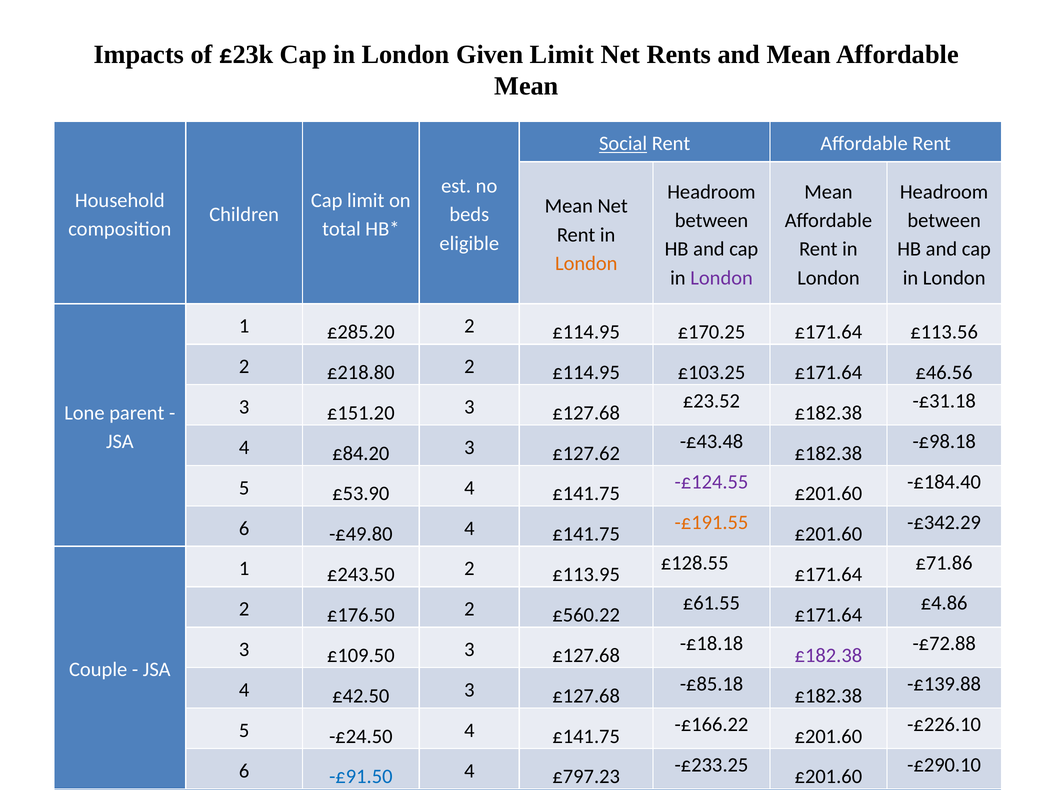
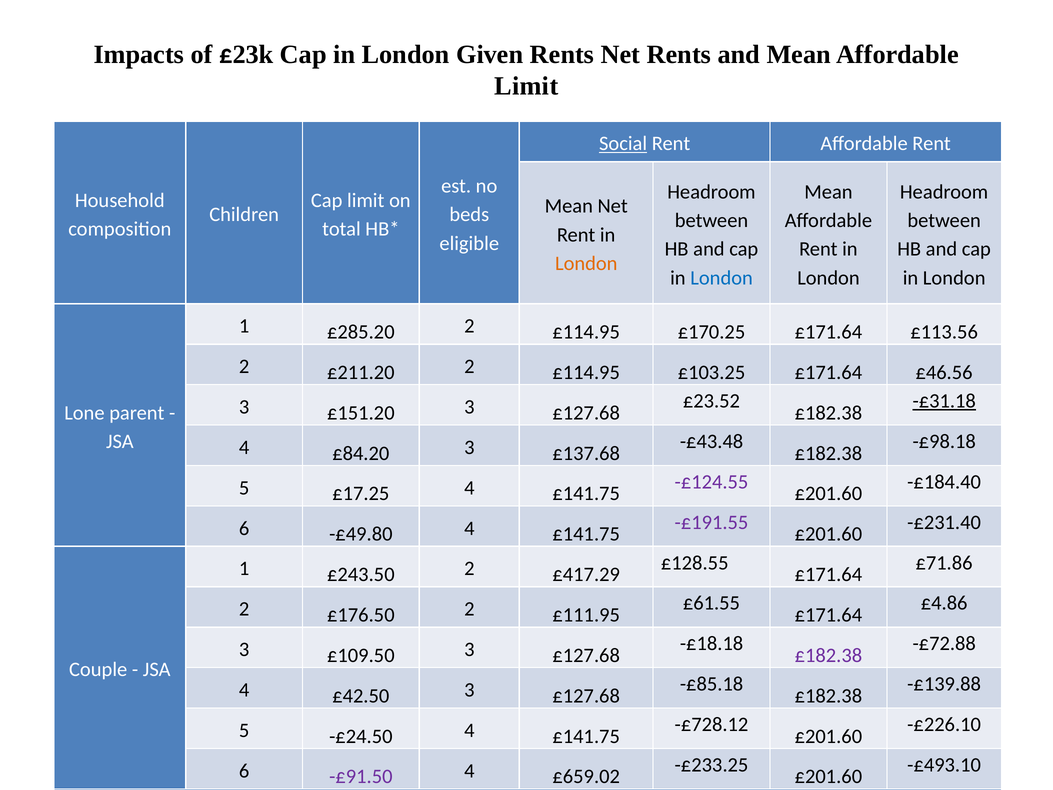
Given Limit: Limit -> Rents
Mean at (527, 86): Mean -> Limit
London at (722, 278) colour: purple -> blue
£218.80: £218.80 -> £211.20
-£31.18 underline: none -> present
£127.62: £127.62 -> £137.68
£53.90: £53.90 -> £17.25
-£191.55 colour: orange -> purple
-£342.29: -£342.29 -> -£231.40
£113.95: £113.95 -> £417.29
£560.22: £560.22 -> £111.95
-£166.22: -£166.22 -> -£728.12
-£290.10: -£290.10 -> -£493.10
-£91.50 colour: blue -> purple
£797.23: £797.23 -> £659.02
